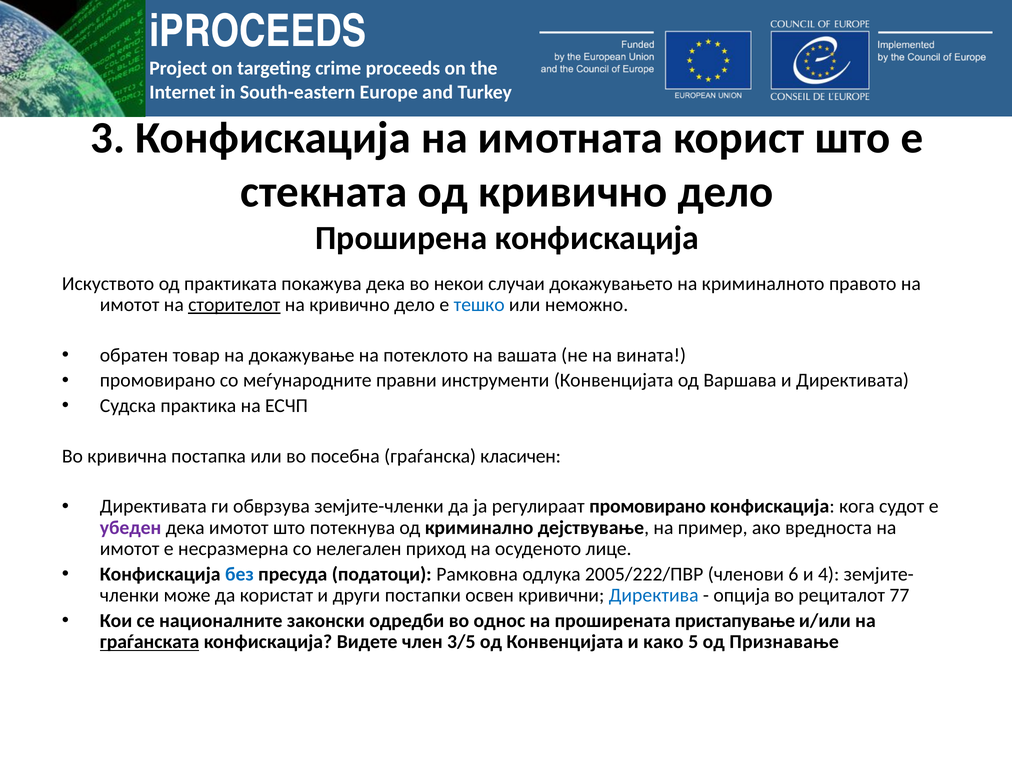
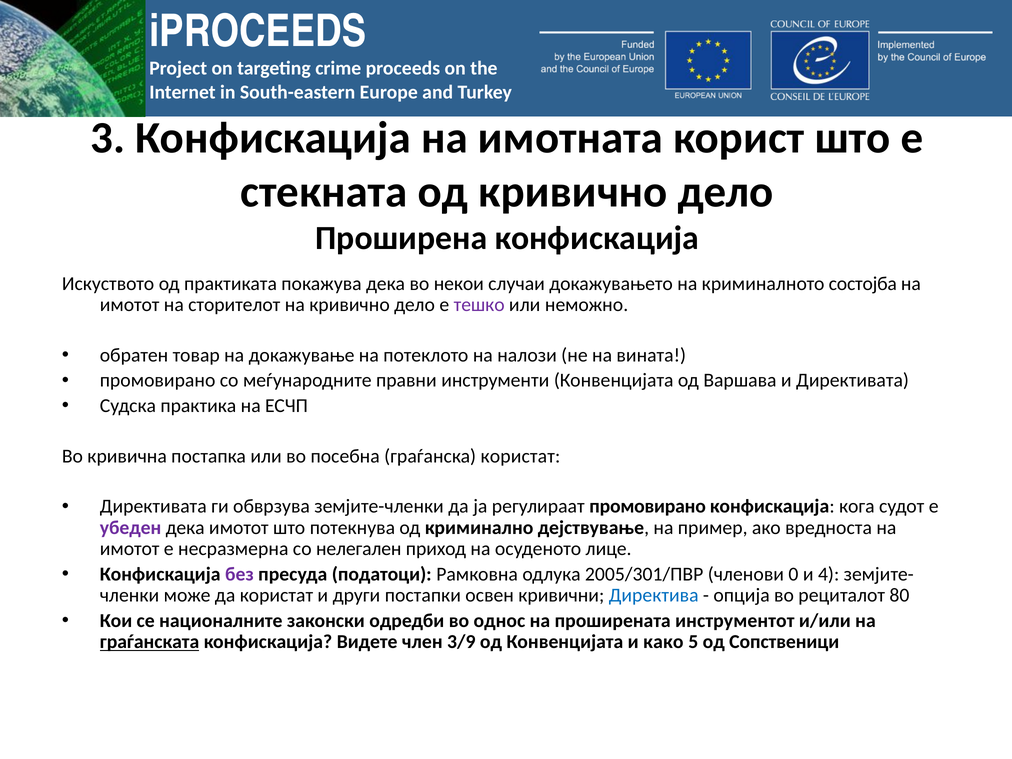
правото: правото -> состојба
сторителот underline: present -> none
тешко colour: blue -> purple
вашата: вашата -> налози
граѓанска класичен: класичен -> користат
без colour: blue -> purple
2005/222/ПВР: 2005/222/ПВР -> 2005/301/ПВР
6: 6 -> 0
77: 77 -> 80
пристапување: пристапување -> инструментот
3/5: 3/5 -> 3/9
Признавање: Признавање -> Сопственици
